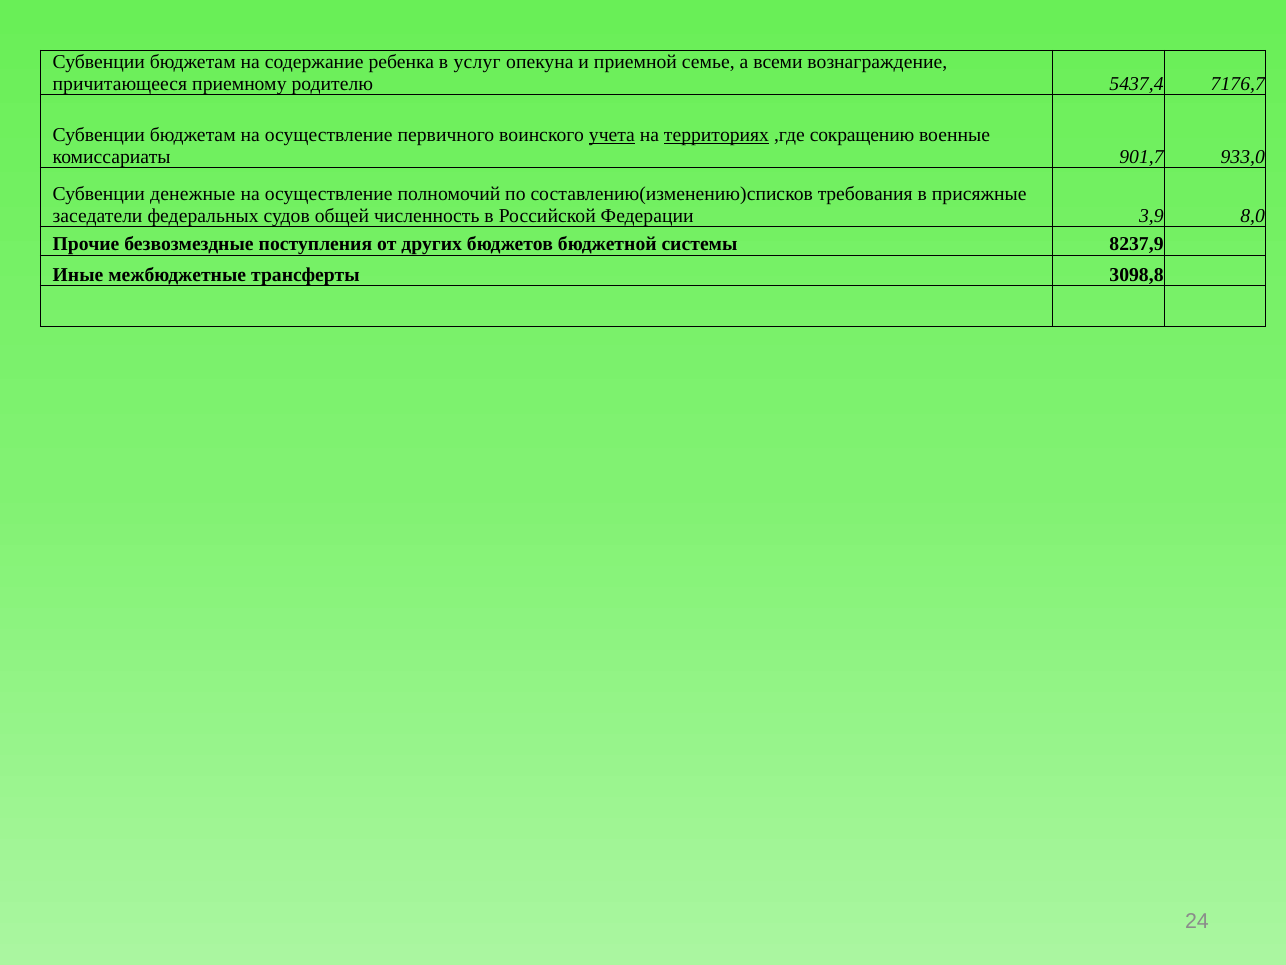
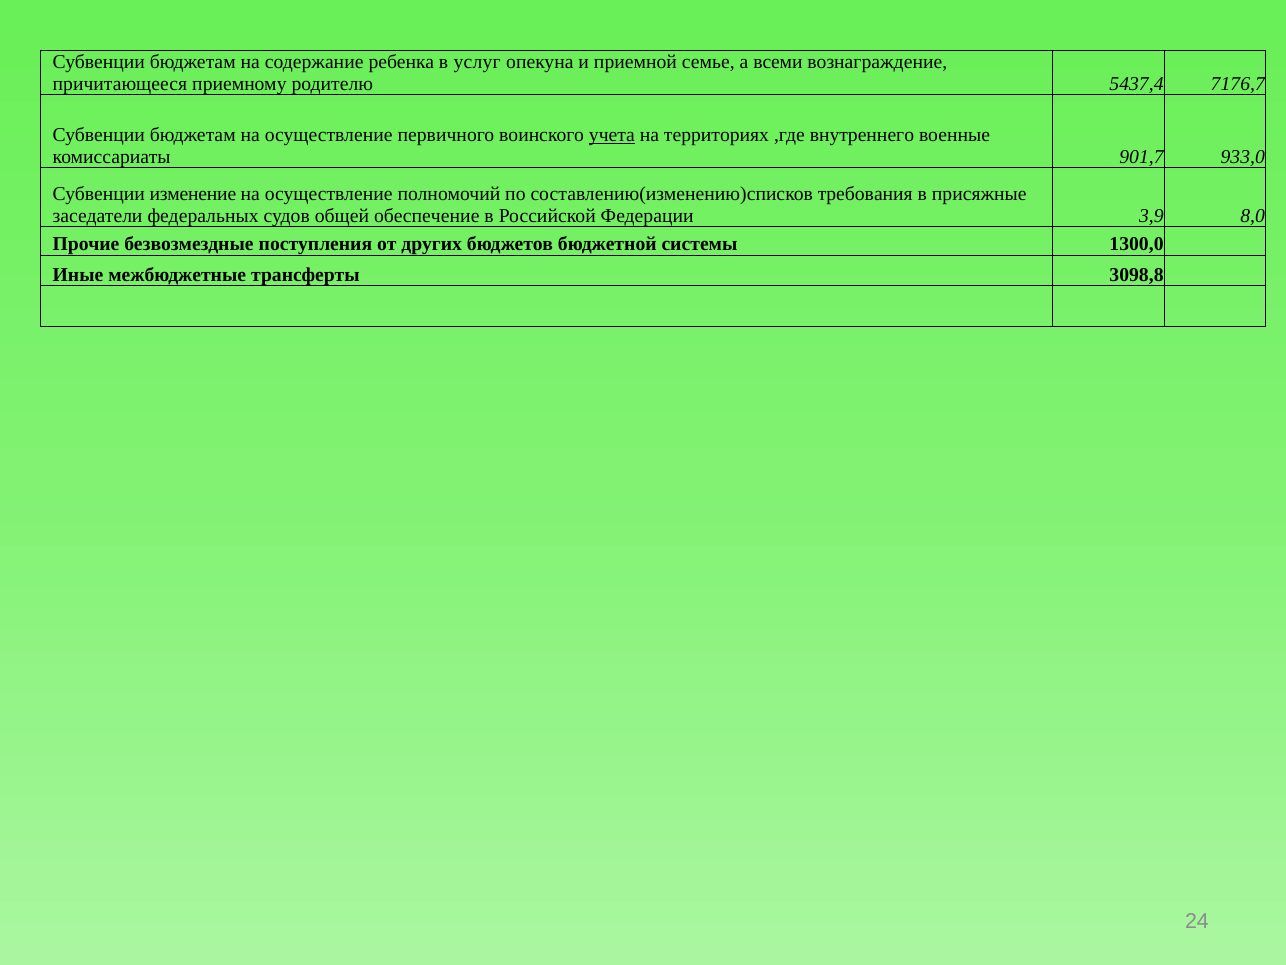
территориях underline: present -> none
сокращению: сокращению -> внутреннего
денежные: денежные -> изменение
численность: численность -> обеспечение
8237,9: 8237,9 -> 1300,0
